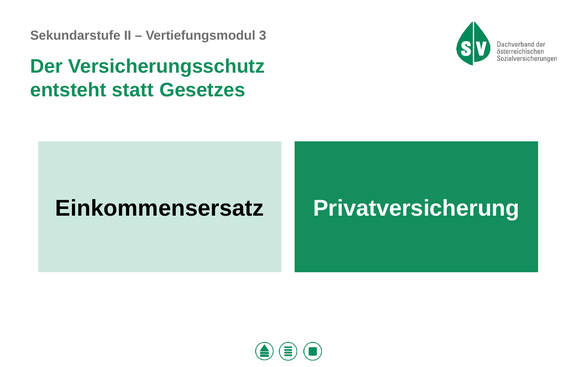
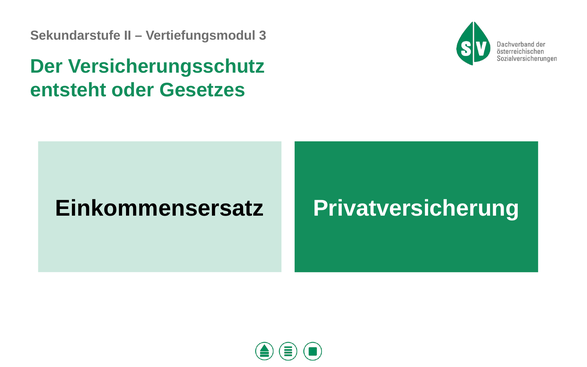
statt: statt -> oder
